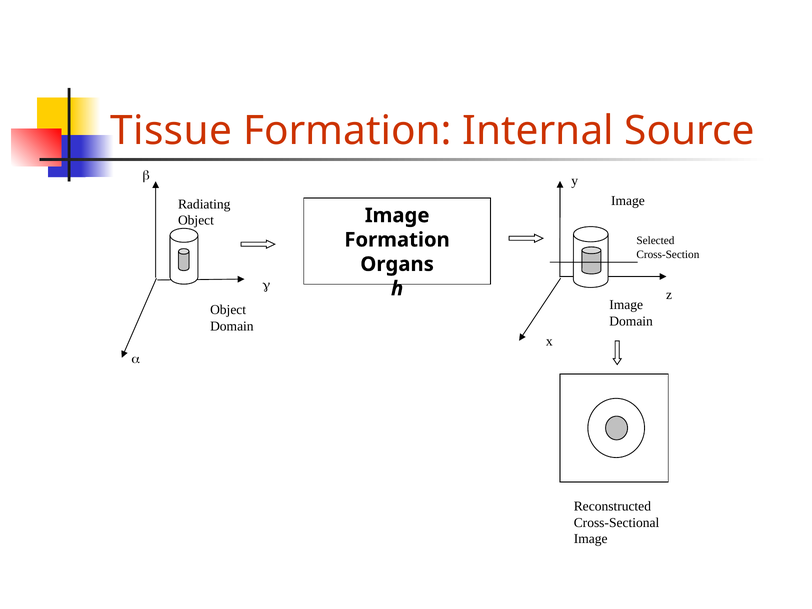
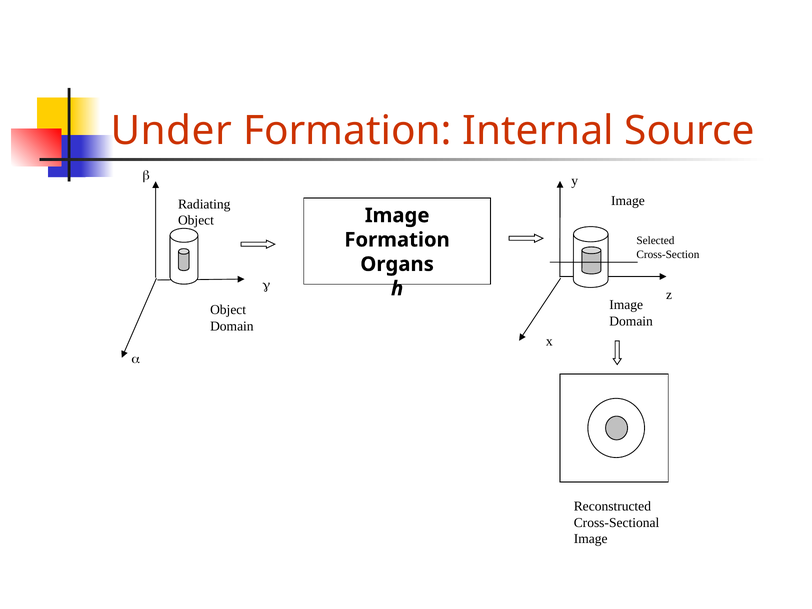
Tissue: Tissue -> Under
